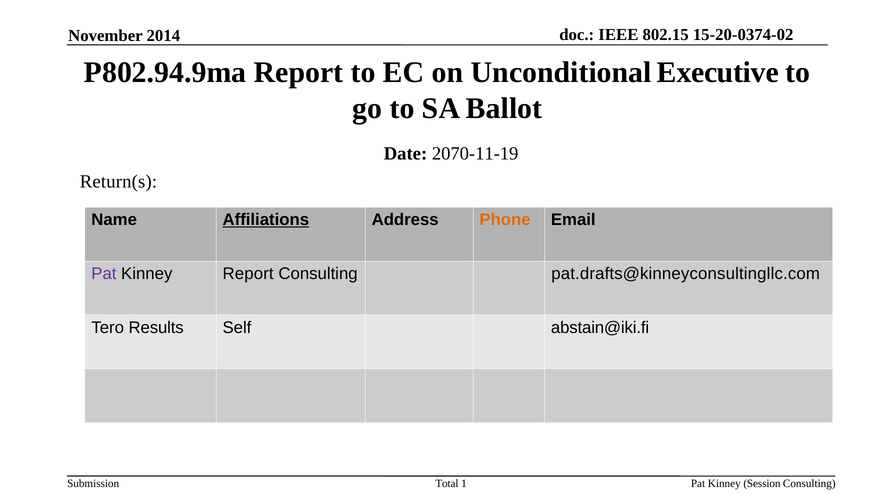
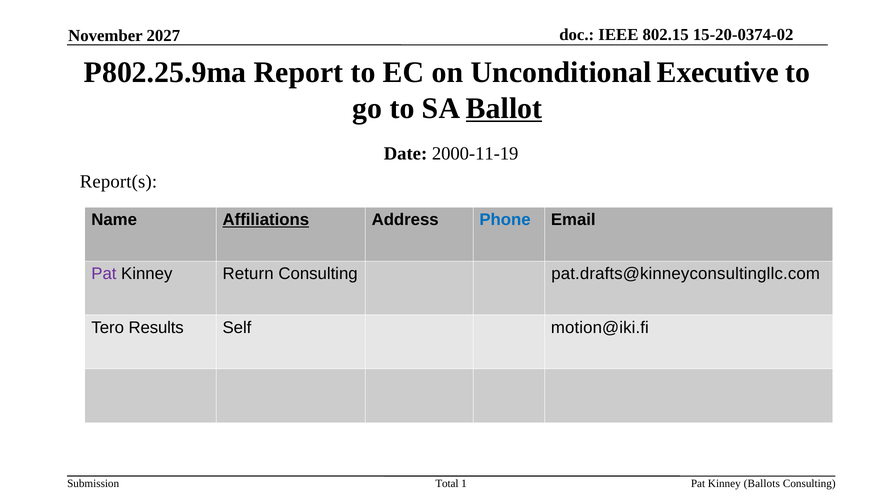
2014: 2014 -> 2027
P802.94.9ma: P802.94.9ma -> P802.25.9ma
Ballot underline: none -> present
2070-11-19: 2070-11-19 -> 2000-11-19
Return(s: Return(s -> Report(s
Phone colour: orange -> blue
Kinney Report: Report -> Return
abstain@iki.fi: abstain@iki.fi -> motion@iki.fi
Session: Session -> Ballots
